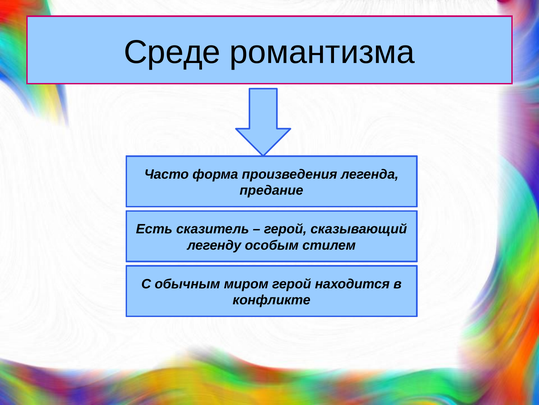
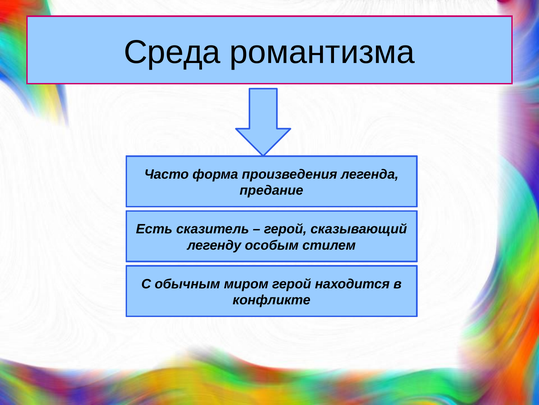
Среде at (172, 52): Среде -> Среда
